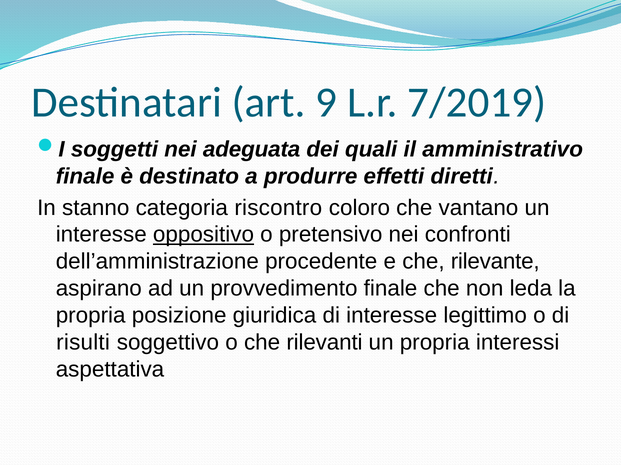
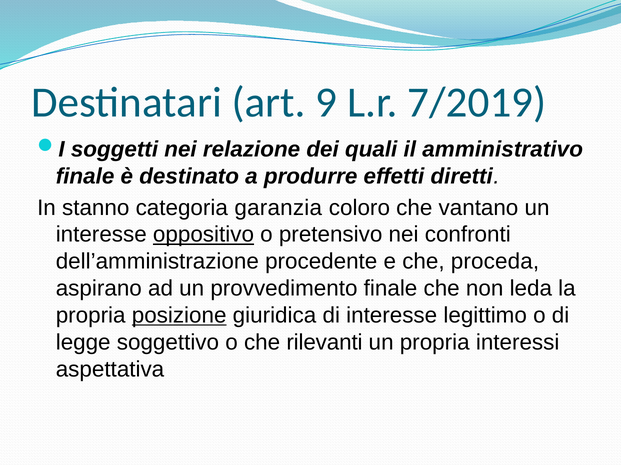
adeguata: adeguata -> relazione
riscontro: riscontro -> garanzia
rilevante: rilevante -> proceda
posizione underline: none -> present
risulti: risulti -> legge
